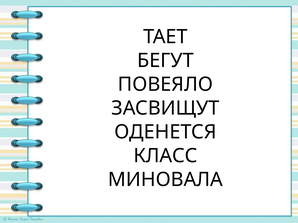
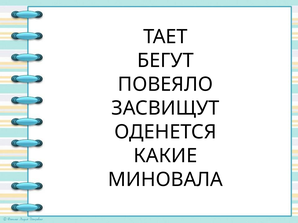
КЛАСС: КЛАСС -> КАКИЕ
